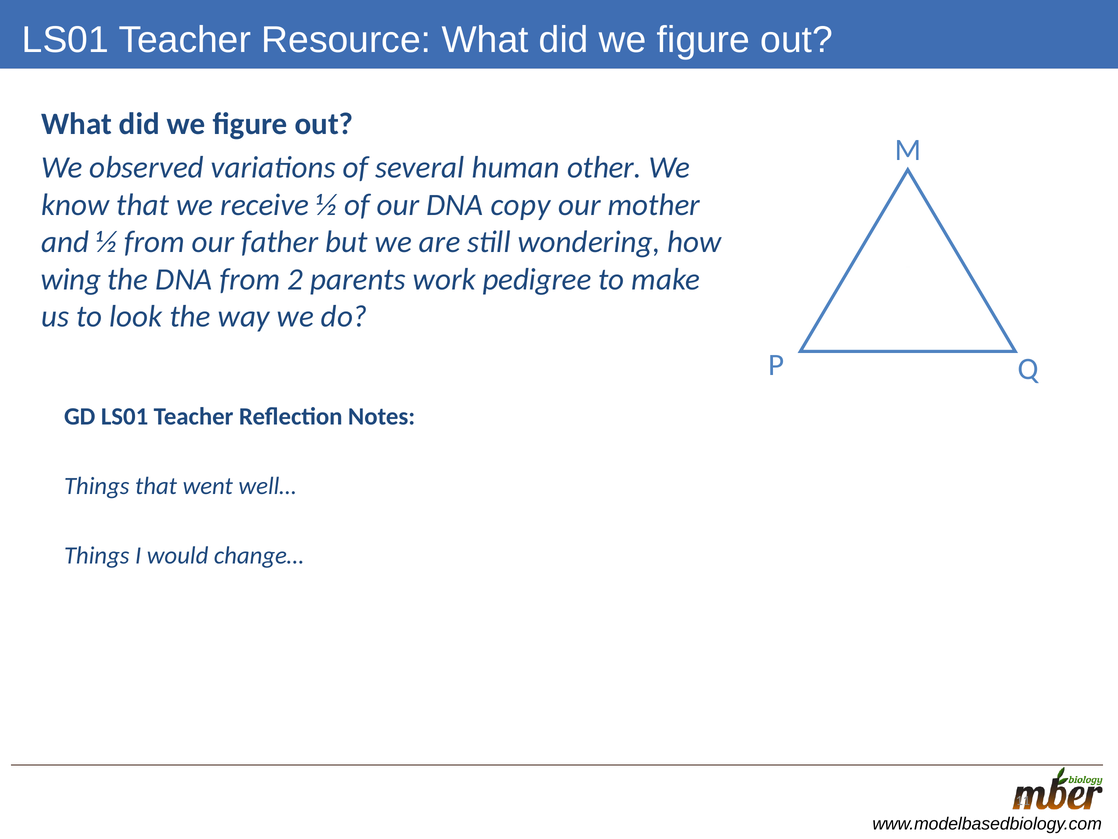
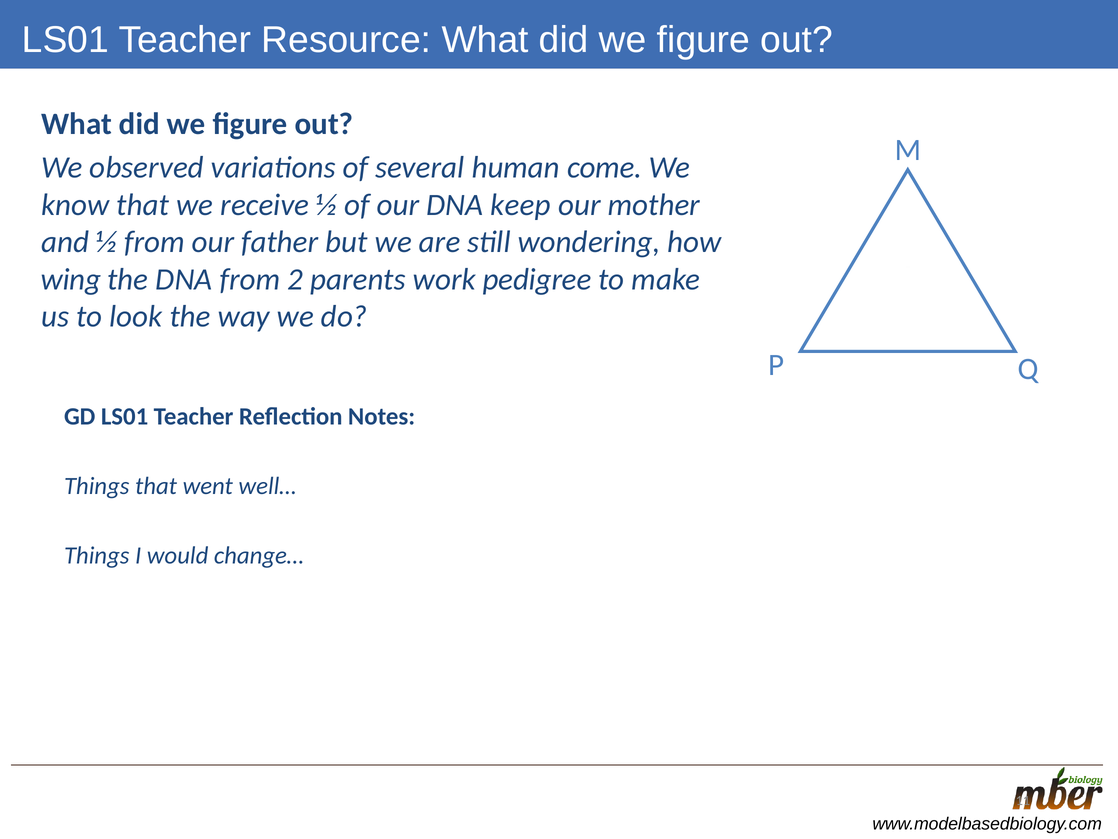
other: other -> come
copy: copy -> keep
